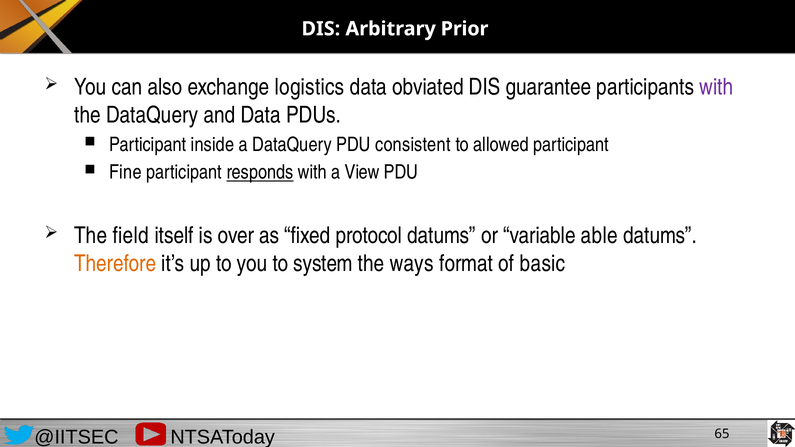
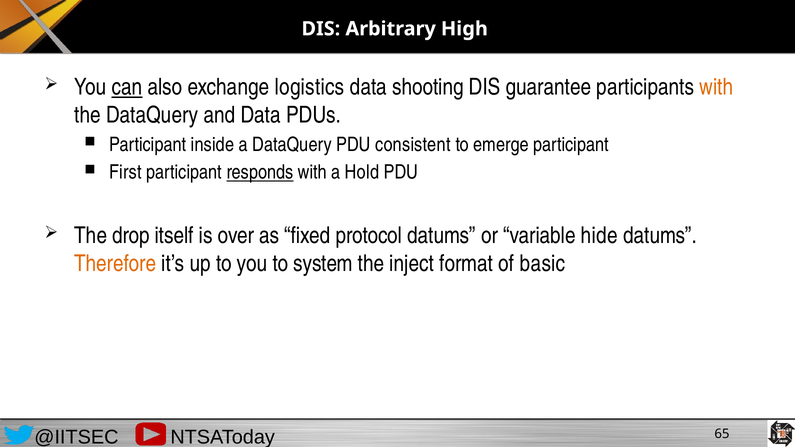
Prior: Prior -> High
can underline: none -> present
obviated: obviated -> shooting
with at (716, 87) colour: purple -> orange
allowed: allowed -> emerge
Fine: Fine -> First
View: View -> Hold
field: field -> drop
able: able -> hide
ways: ways -> inject
